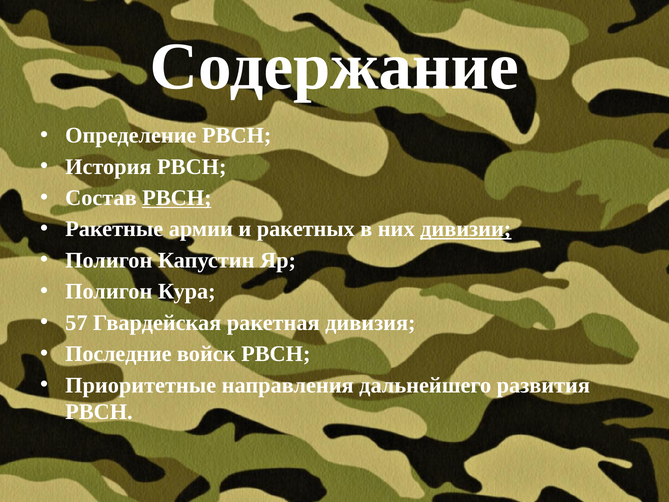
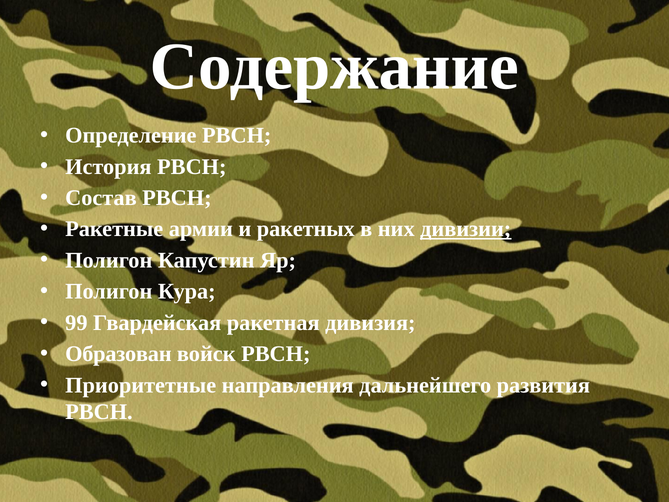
РВСН at (177, 198) underline: present -> none
57: 57 -> 99
Последние: Последние -> Образован
